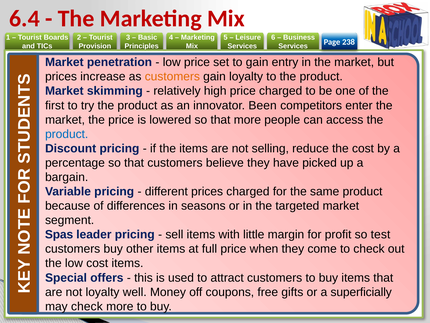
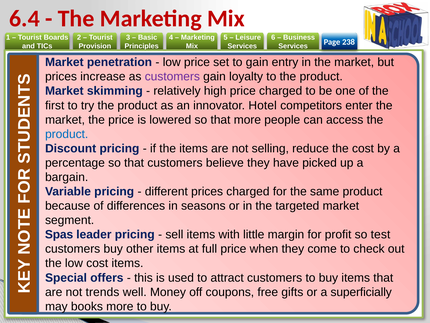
customers at (172, 77) colour: orange -> purple
Been: Been -> Hotel
not loyalty: loyalty -> trends
may check: check -> books
